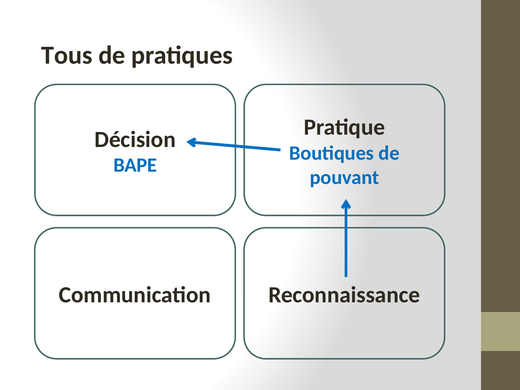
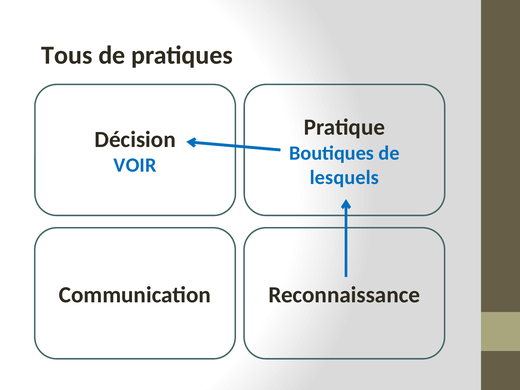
BAPE: BAPE -> VOIR
pouvant: pouvant -> lesquels
